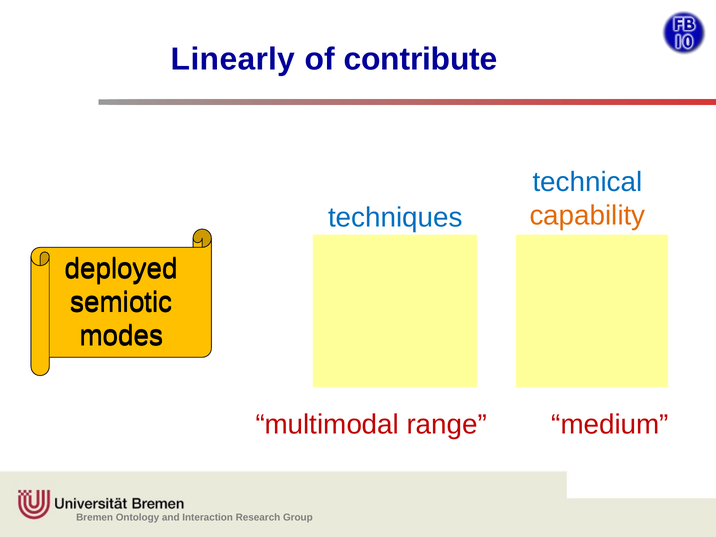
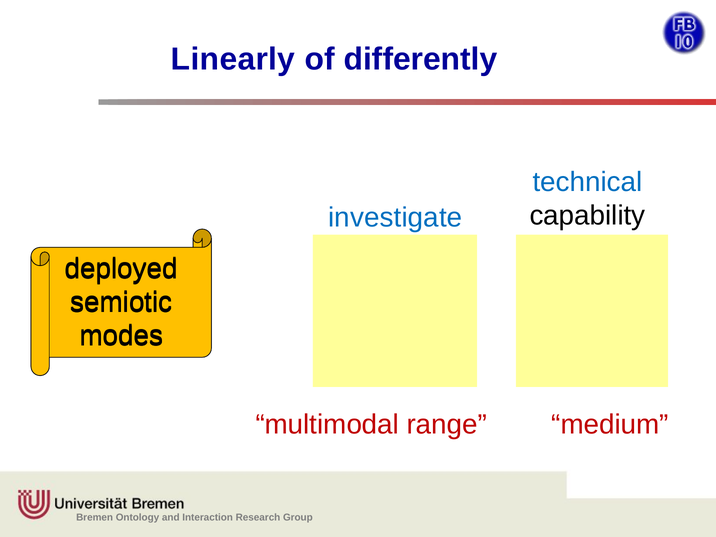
contribute: contribute -> differently
capability colour: orange -> black
techniques: techniques -> investigate
